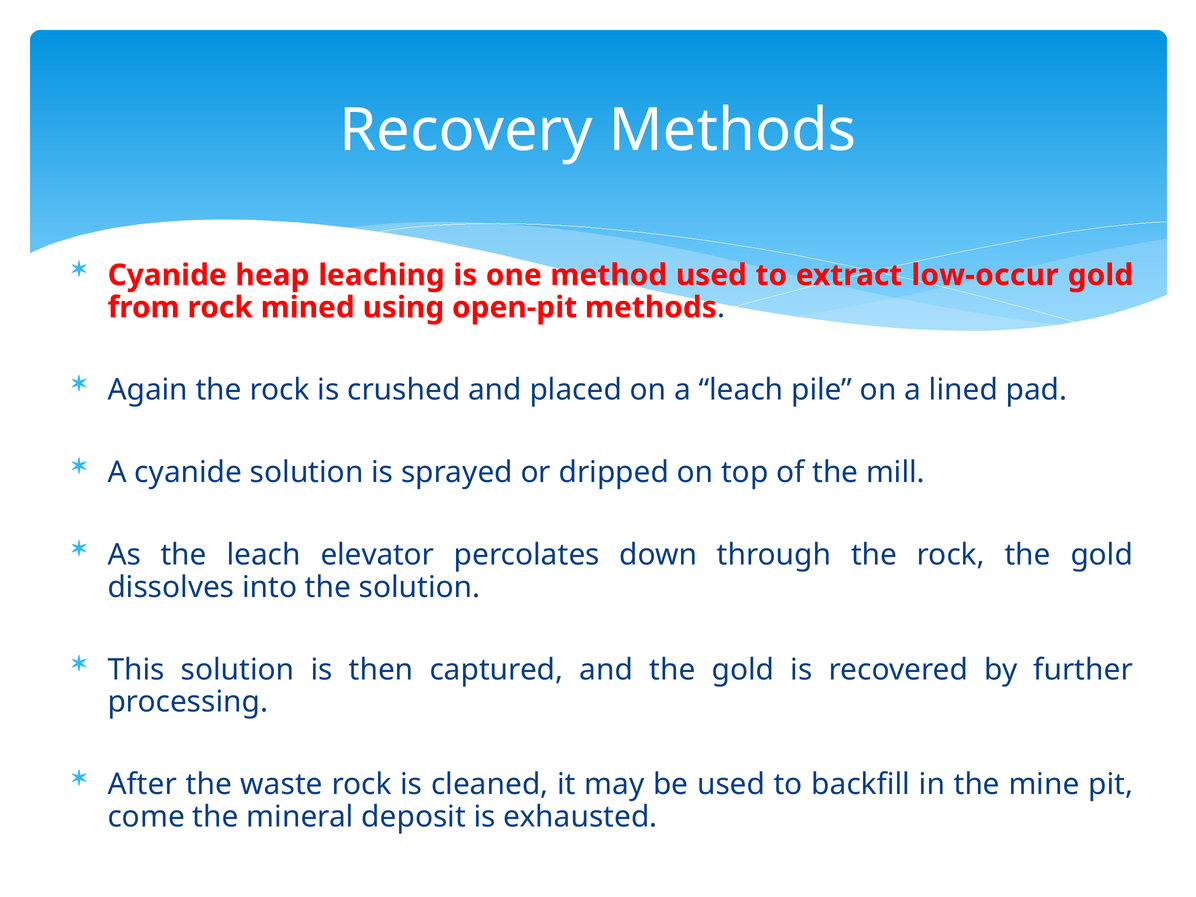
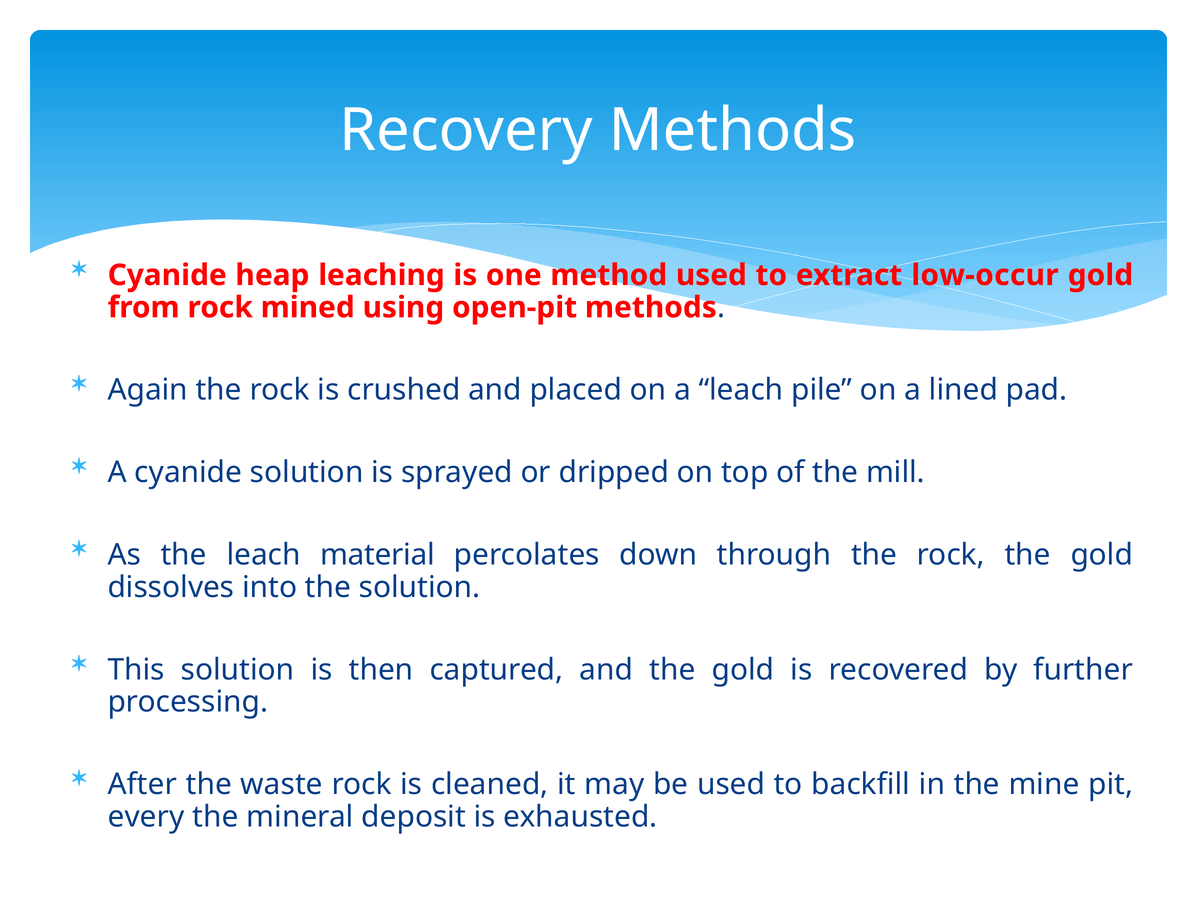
elevator: elevator -> material
come: come -> every
